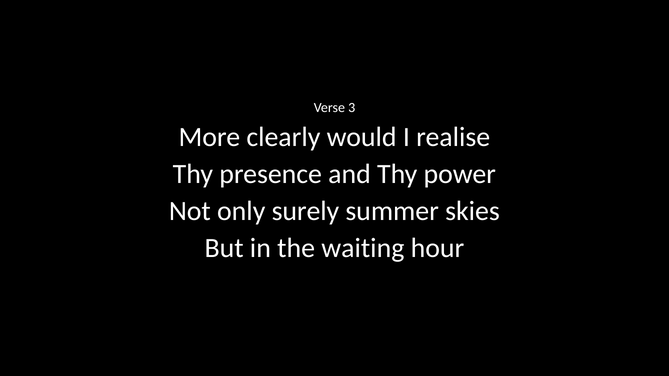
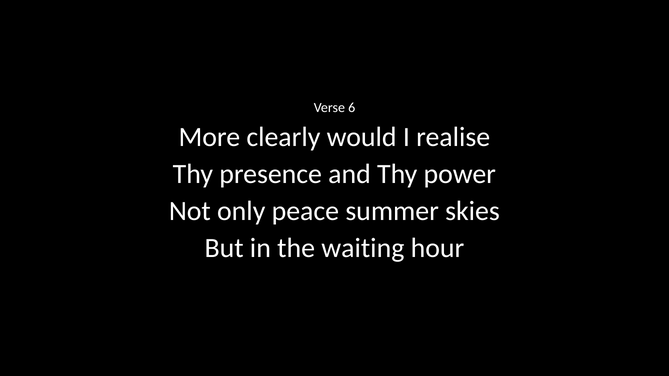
3: 3 -> 6
surely: surely -> peace
